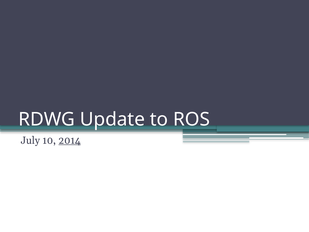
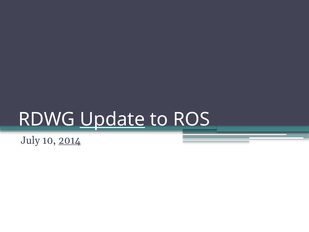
Update underline: none -> present
